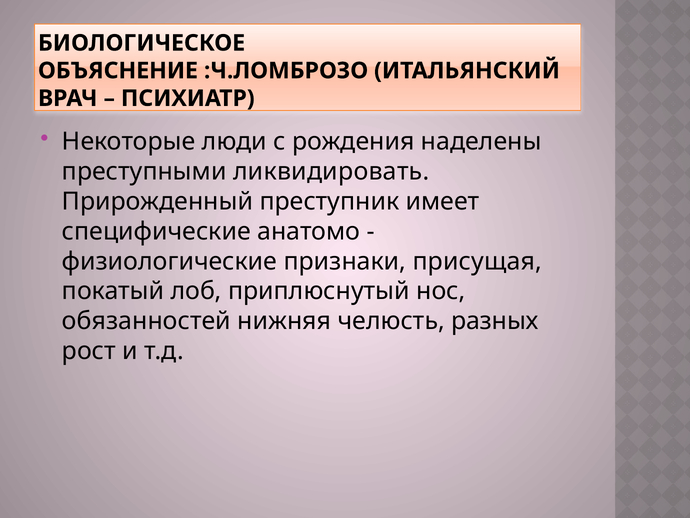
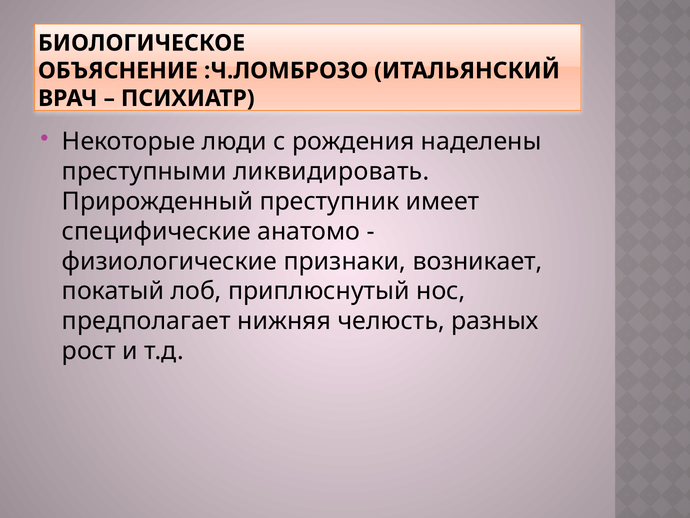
присущая: присущая -> возникает
обязанностей: обязанностей -> предполагает
